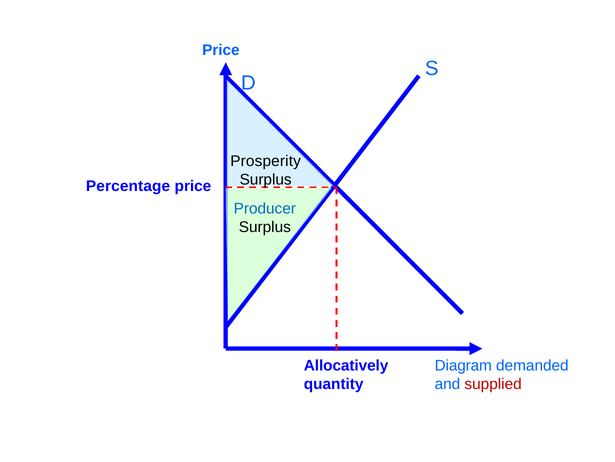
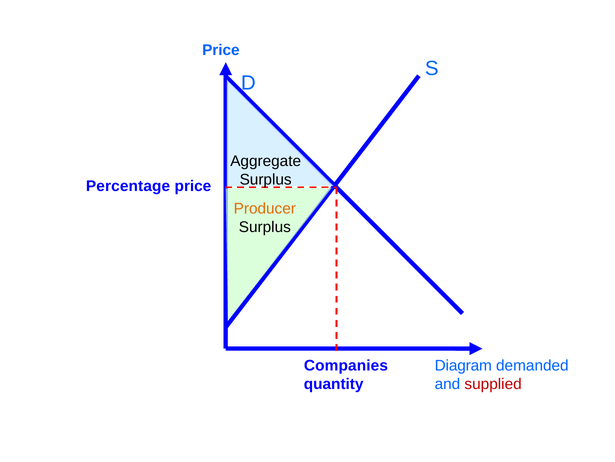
Prosperity: Prosperity -> Aggregate
Producer colour: blue -> orange
Allocatively: Allocatively -> Companies
